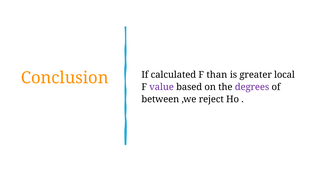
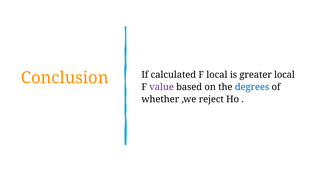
F than: than -> local
degrees colour: purple -> blue
between: between -> whether
